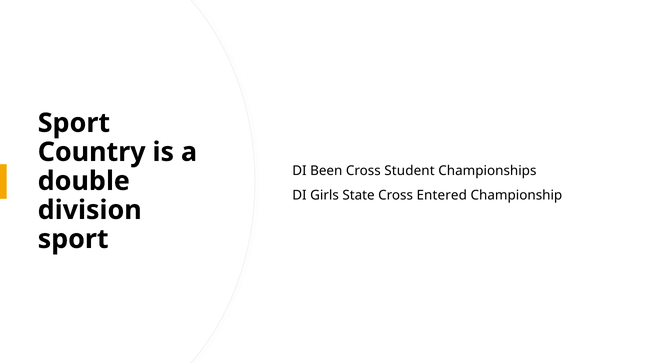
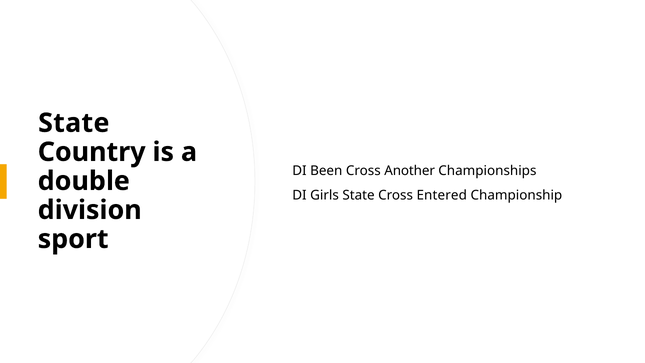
Sport at (74, 123): Sport -> State
Student: Student -> Another
